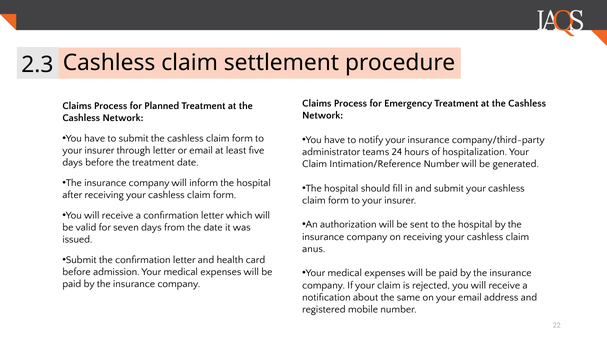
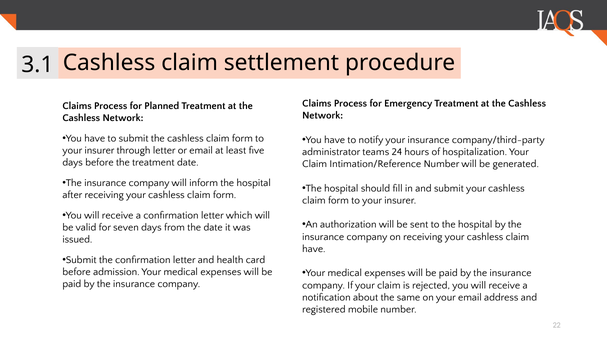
2.3: 2.3 -> 3.1
anus at (314, 249): anus -> have
